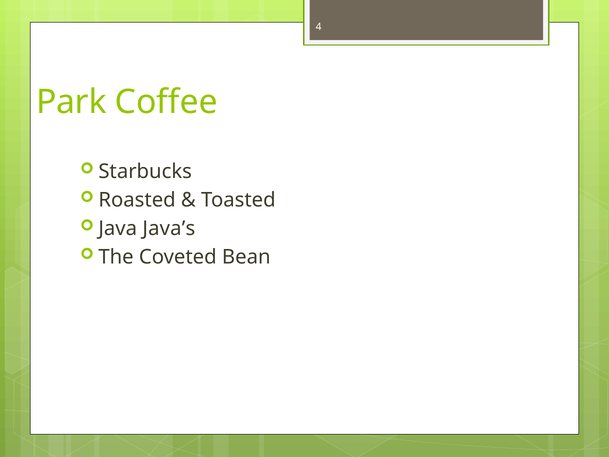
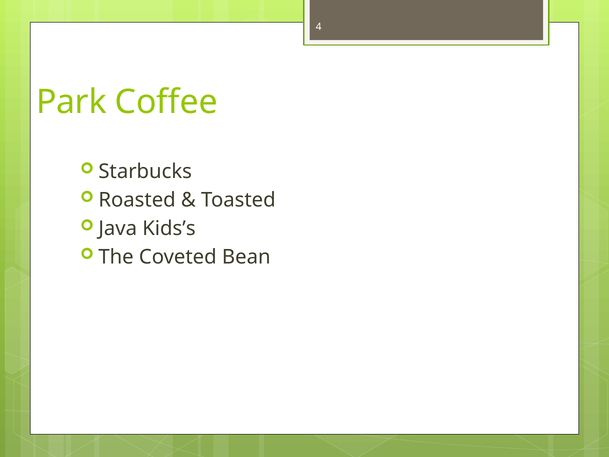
Java’s: Java’s -> Kids’s
